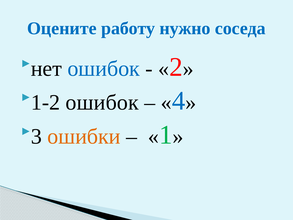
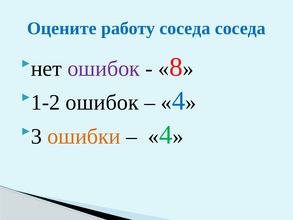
работу нужно: нужно -> соседа
ошибок at (104, 69) colour: blue -> purple
2: 2 -> 8
1 at (166, 135): 1 -> 4
